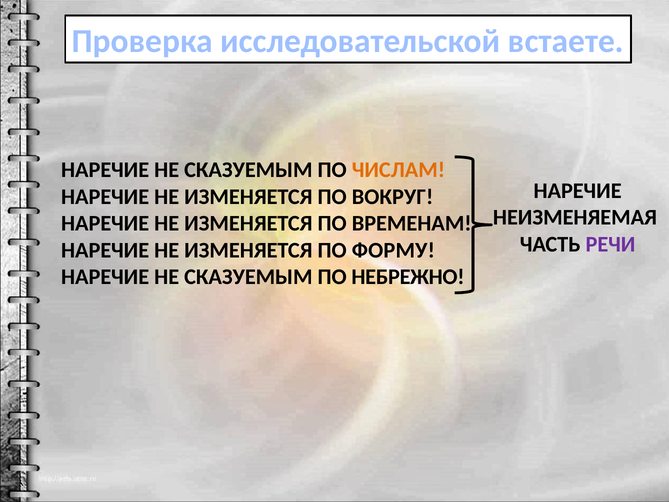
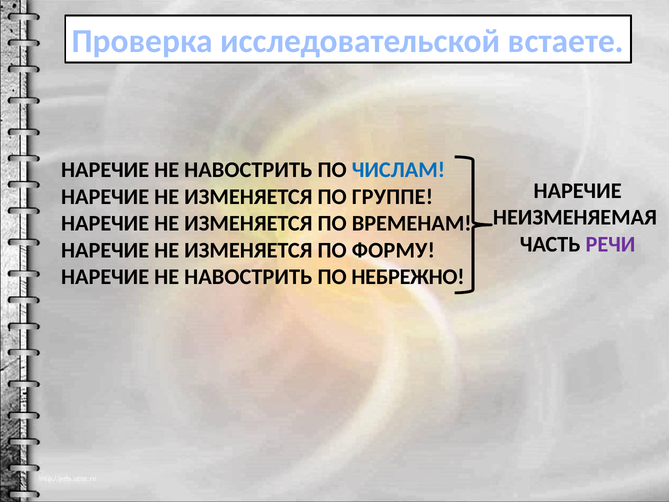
СКАЗУЕМЫМ at (248, 170): СКАЗУЕМЫМ -> НАВОСТРИТЬ
ЧИСЛАМ colour: orange -> blue
ВОКРУГ: ВОКРУГ -> ГРУППЕ
СКАЗУЕМЫМ at (248, 277): СКАЗУЕМЫМ -> НАВОСТРИТЬ
